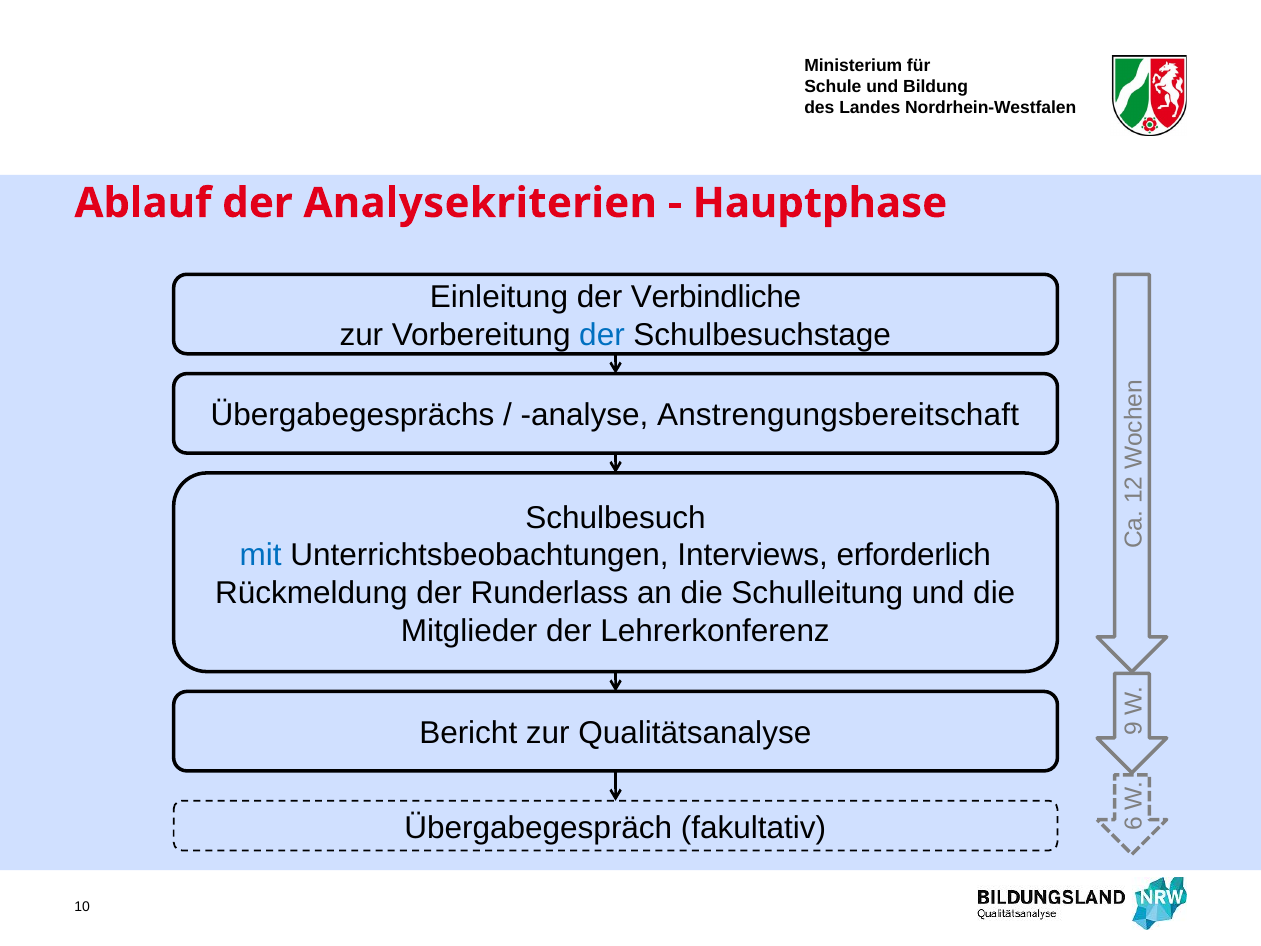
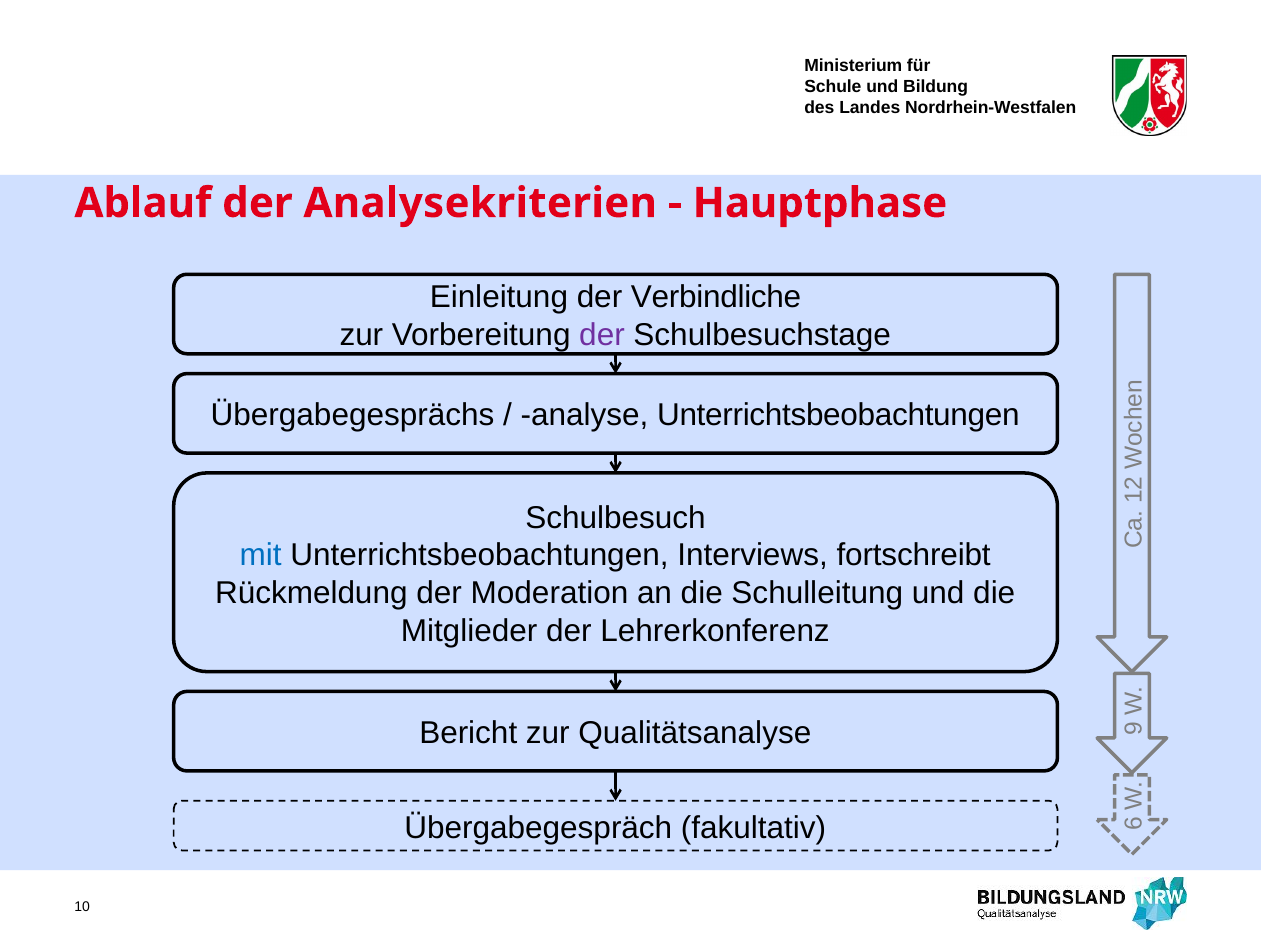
der at (602, 335) colour: blue -> purple
analyse Anstrengungsbereitschaft: Anstrengungsbereitschaft -> Unterrichtsbeobachtungen
erforderlich: erforderlich -> fortschreibt
Runderlass: Runderlass -> Moderation
